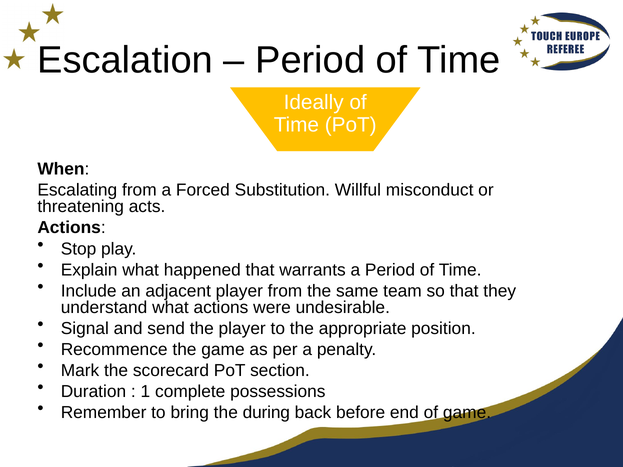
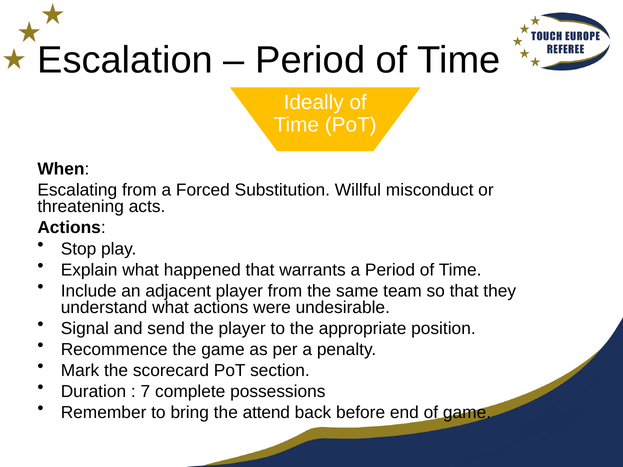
1: 1 -> 7
during: during -> attend
